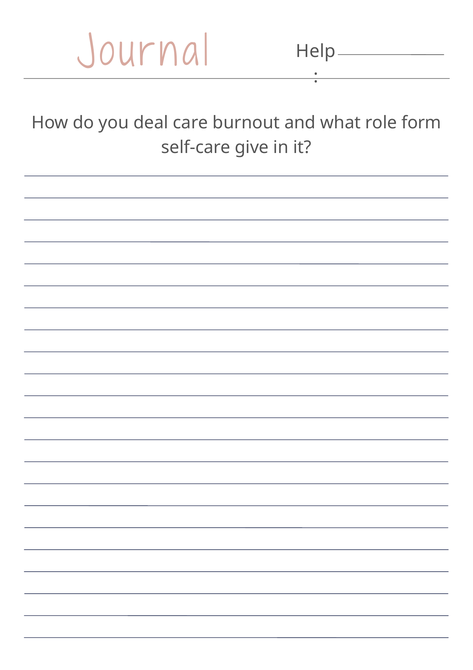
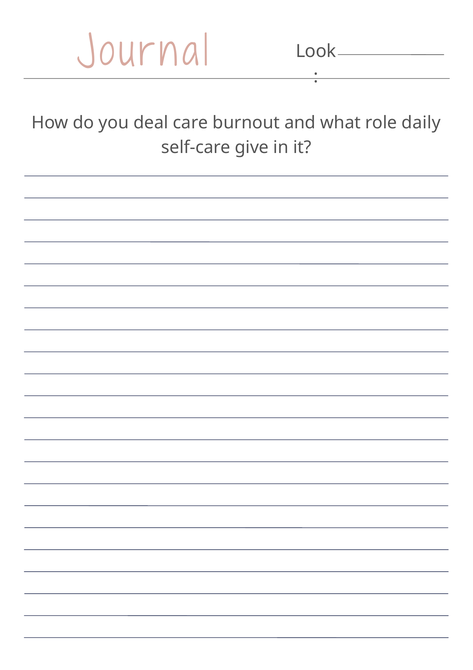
Help: Help -> Look
form: form -> daily
